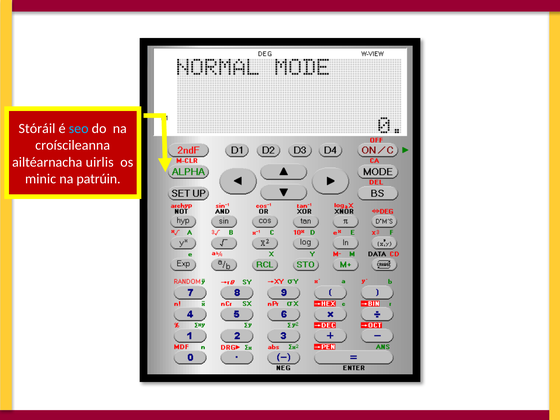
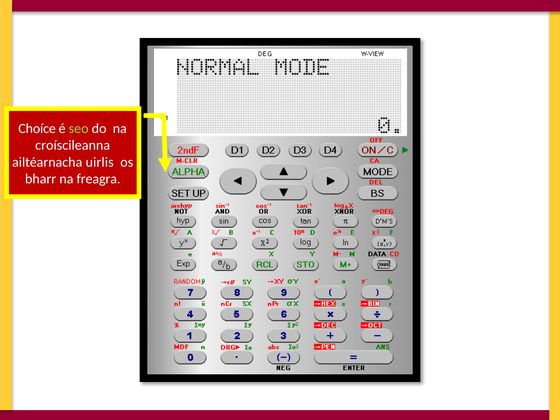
Stóráil: Stóráil -> Choíce
seo colour: light blue -> light green
minic: minic -> bharr
patrúin: patrúin -> freagra
